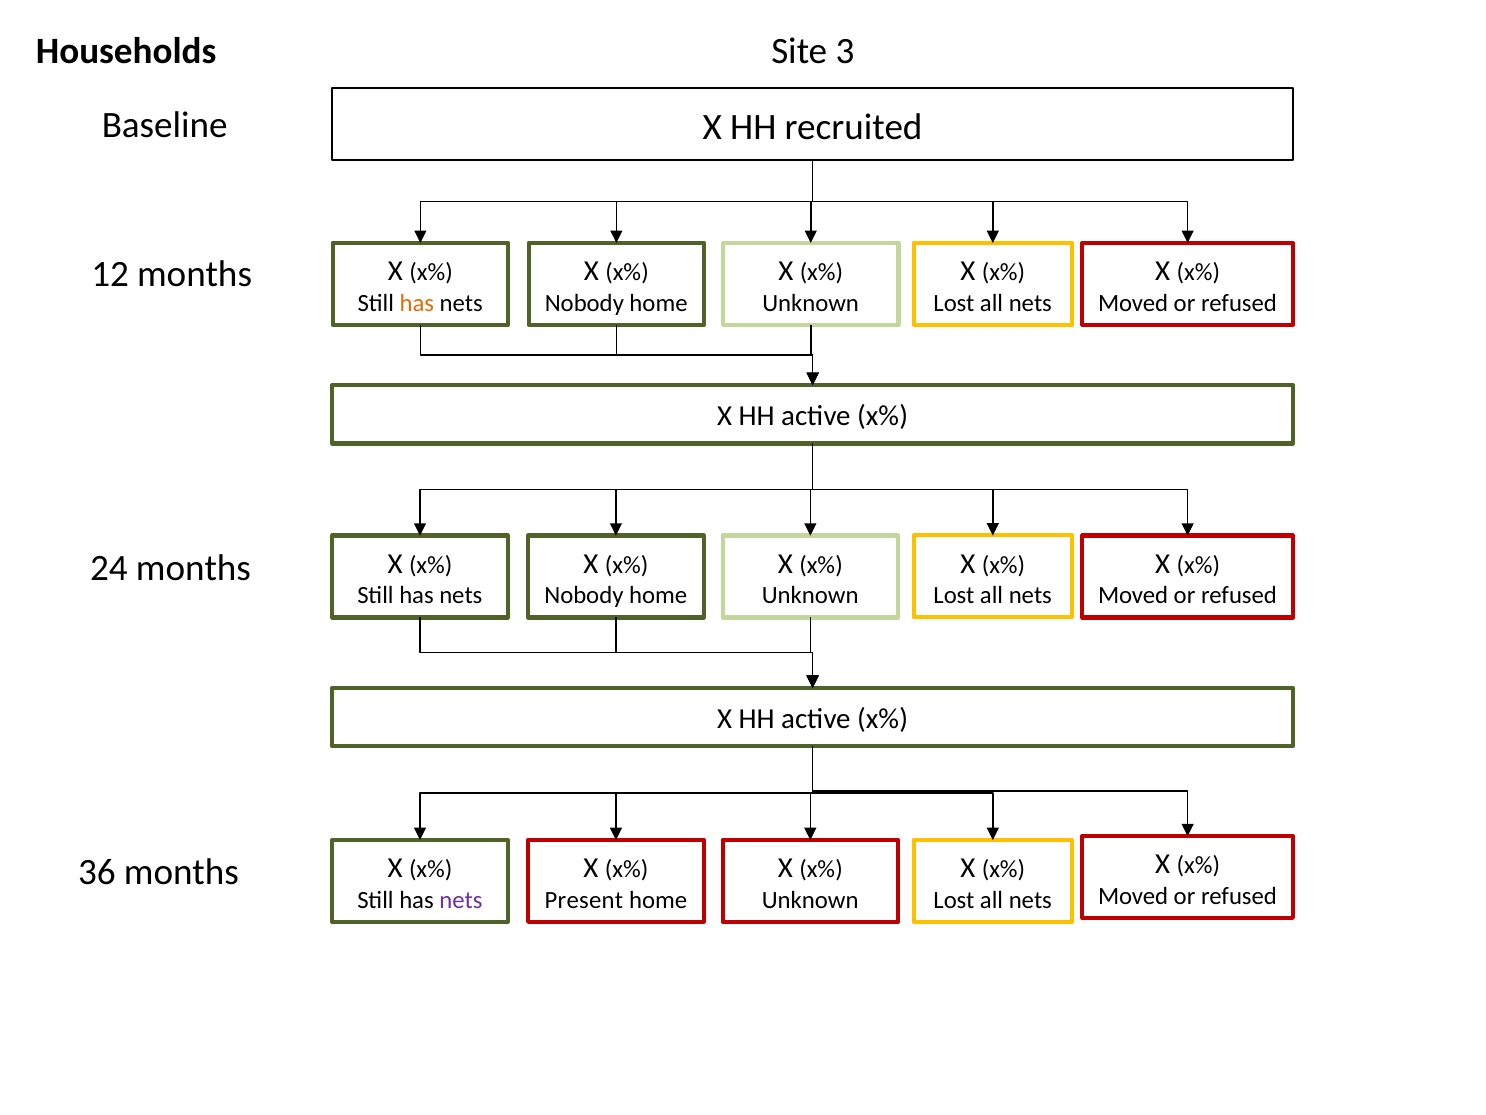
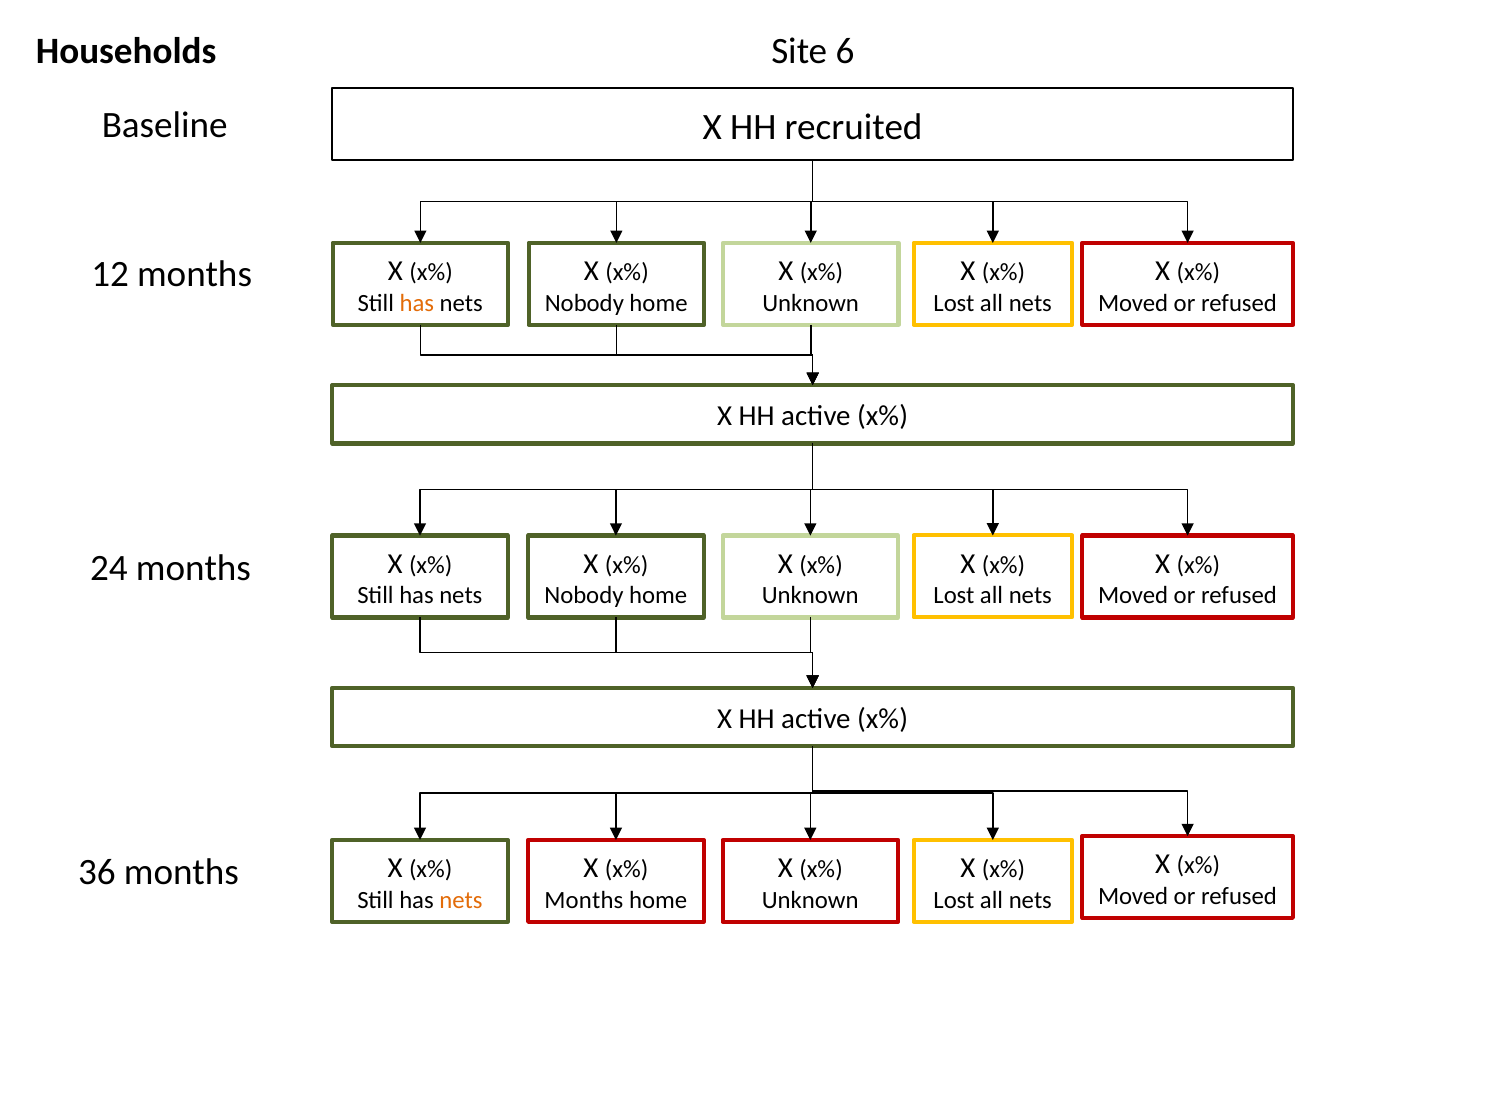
3: 3 -> 6
nets at (461, 900) colour: purple -> orange
Present at (584, 900): Present -> Months
